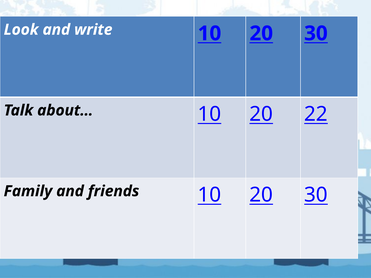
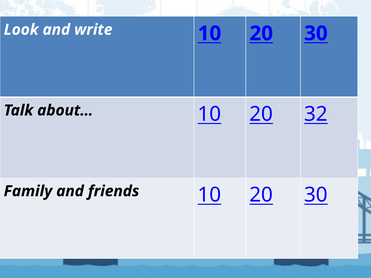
22: 22 -> 32
